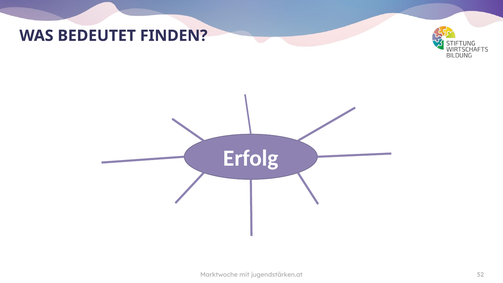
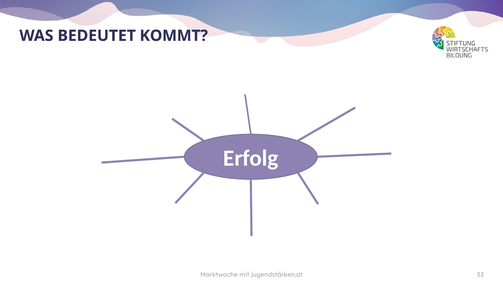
FINDEN: FINDEN -> KOMMT
